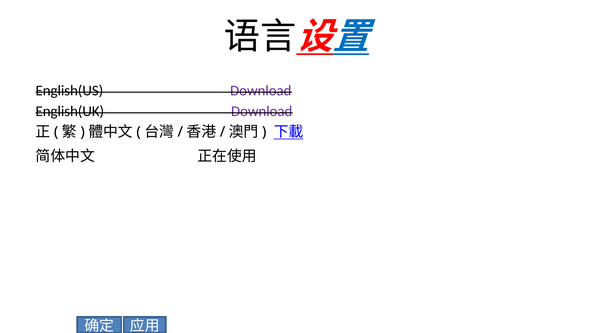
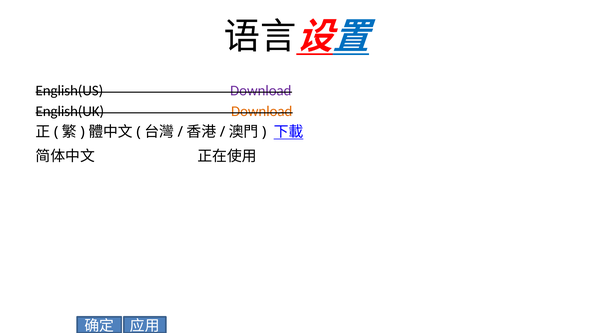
Download at (262, 111) colour: purple -> orange
